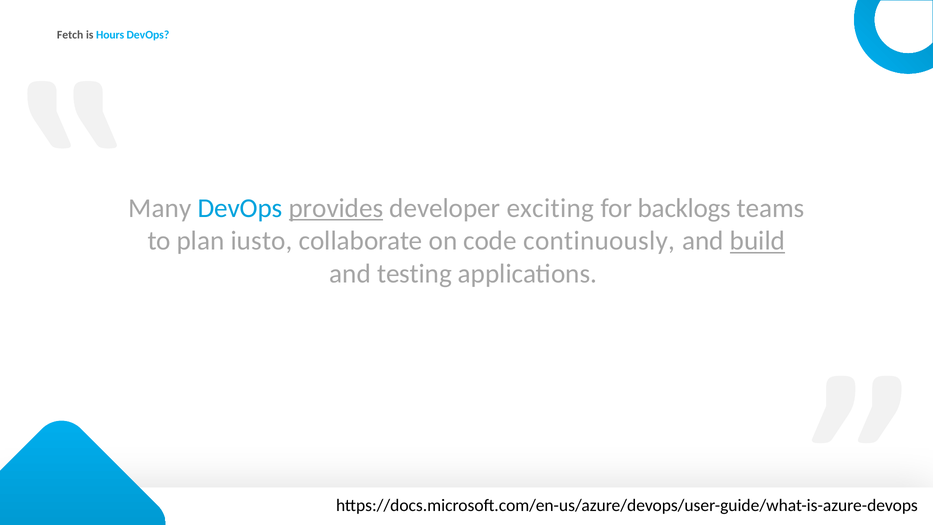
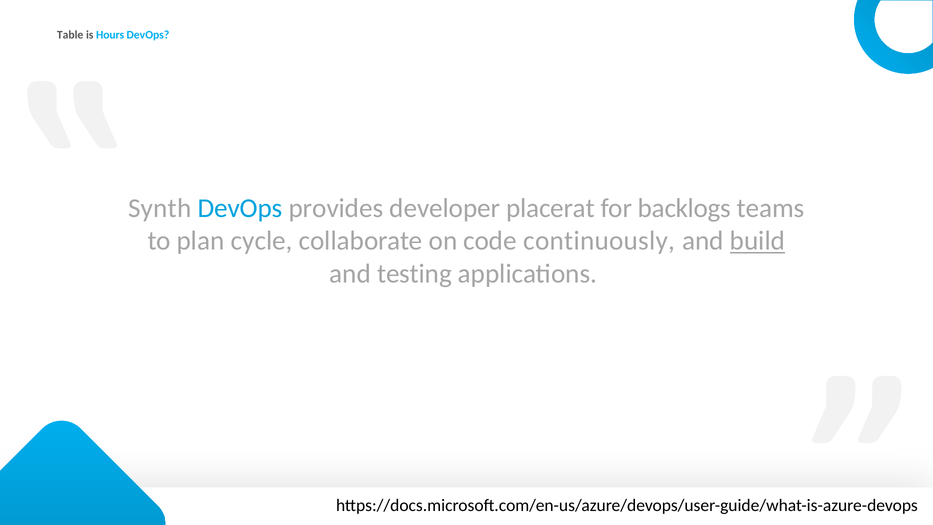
Fetch: Fetch -> Table
Many: Many -> Synth
provides underline: present -> none
exciting: exciting -> placerat
iusto: iusto -> cycle
